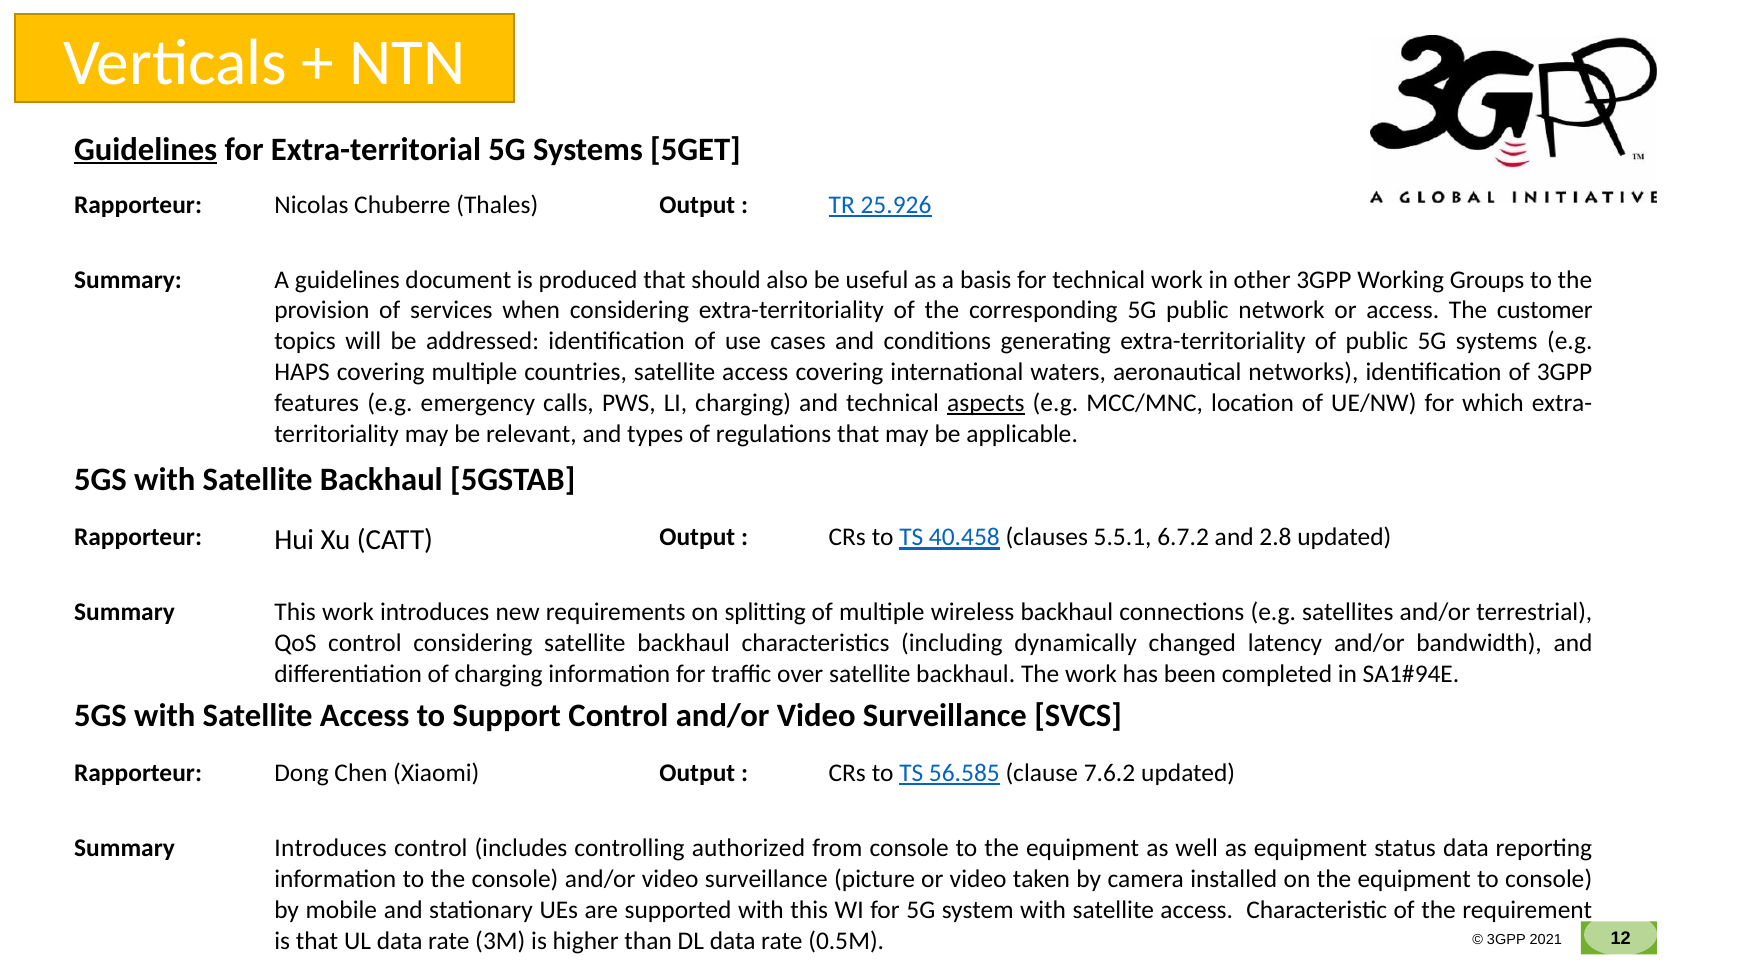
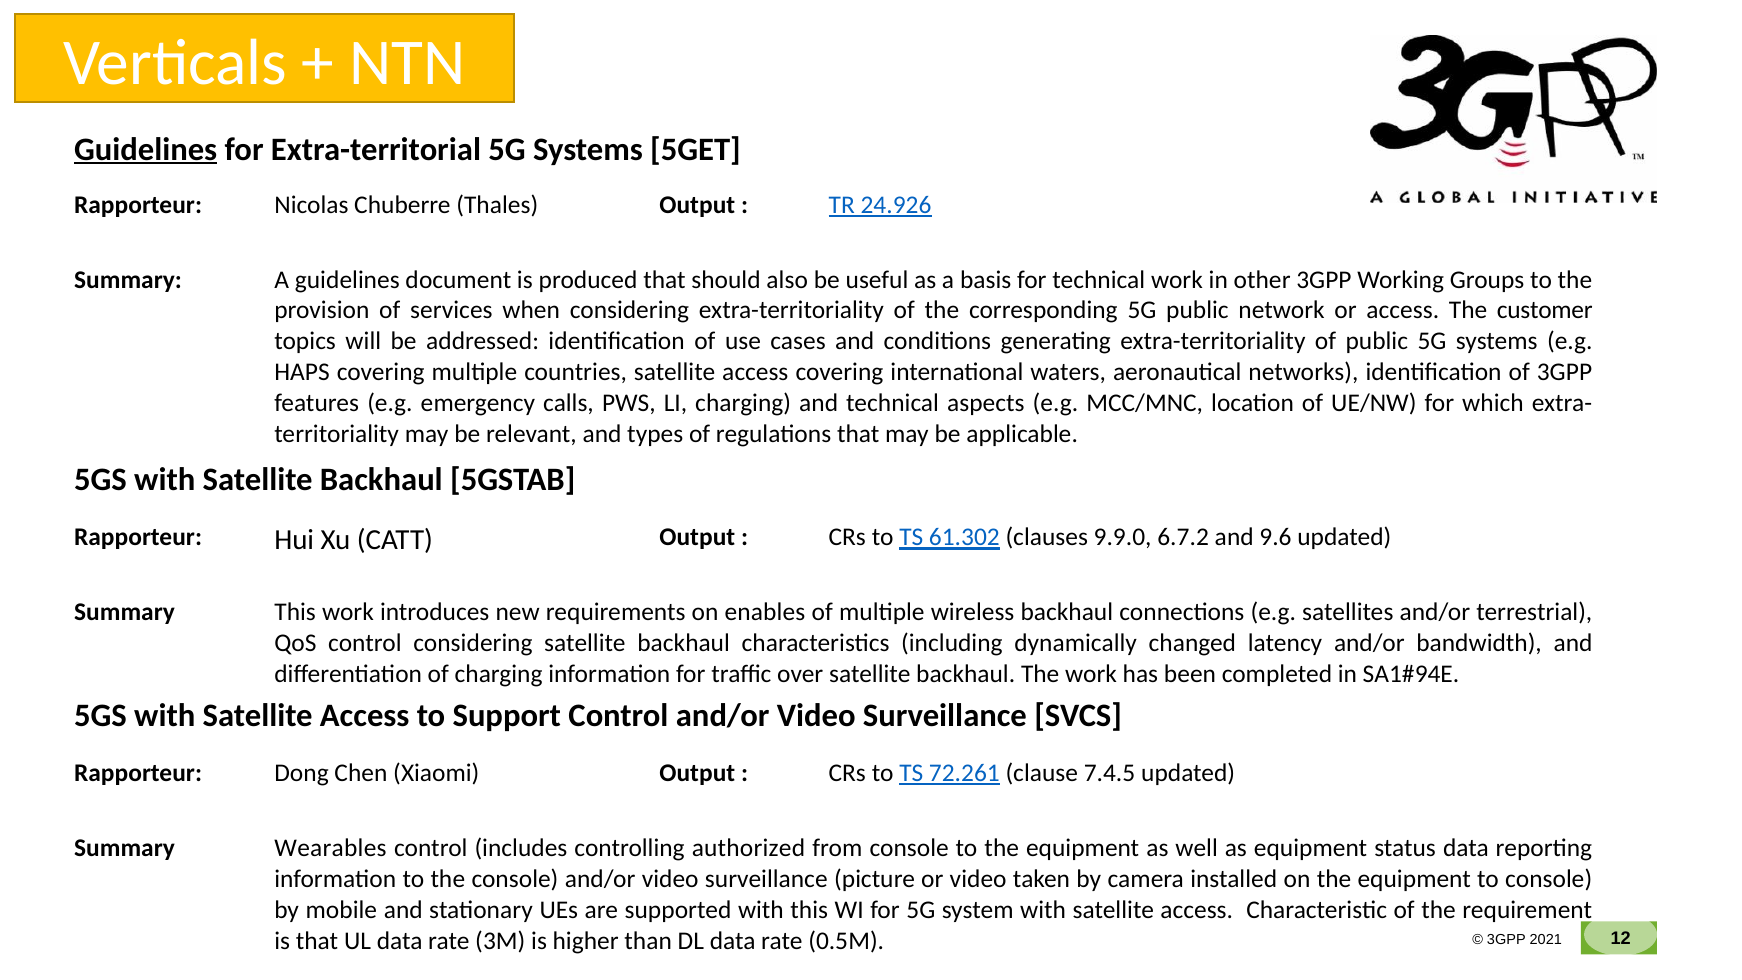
25.926: 25.926 -> 24.926
aspects underline: present -> none
40.458: 40.458 -> 61.302
5.5.1: 5.5.1 -> 9.9.0
2.8: 2.8 -> 9.6
splitting: splitting -> enables
56.585: 56.585 -> 72.261
7.6.2: 7.6.2 -> 7.4.5
Summary Introduces: Introduces -> Wearables
